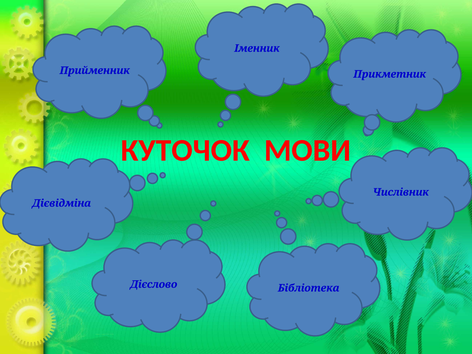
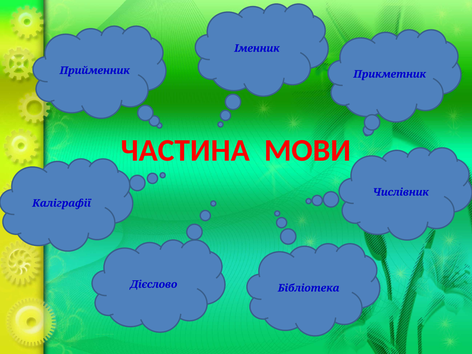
КУТОЧОК: КУТОЧОК -> ЧАСТИНА
Дієвідміна: Дієвідміна -> Каліграфії
